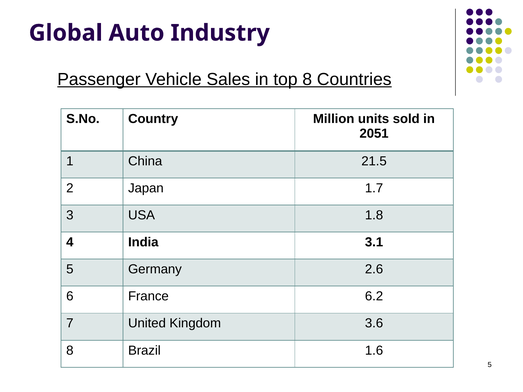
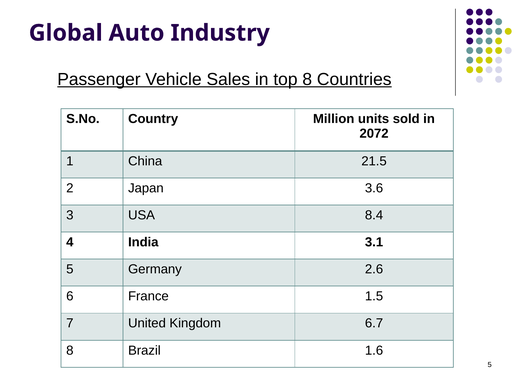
2051: 2051 -> 2072
1.7: 1.7 -> 3.6
1.8: 1.8 -> 8.4
6.2: 6.2 -> 1.5
3.6: 3.6 -> 6.7
